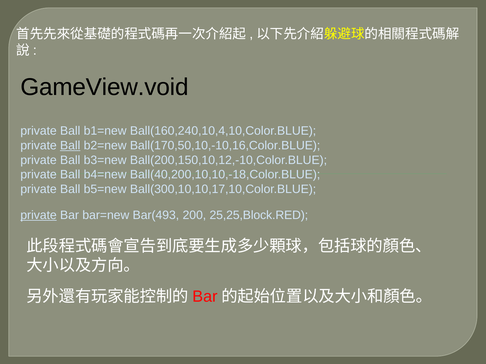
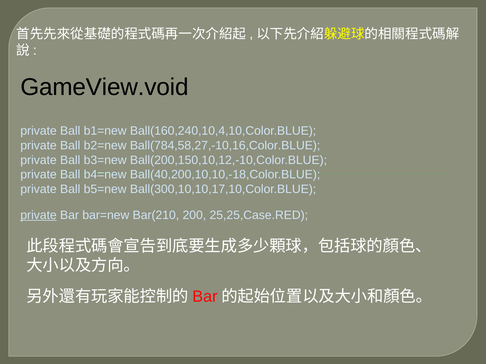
Ball at (70, 146) underline: present -> none
Ball(170,50,10,-10,16,Color.BLUE: Ball(170,50,10,-10,16,Color.BLUE -> Ball(784,58,27,-10,16,Color.BLUE
Bar(493: Bar(493 -> Bar(210
25,25,Block.RED: 25,25,Block.RED -> 25,25,Case.RED
